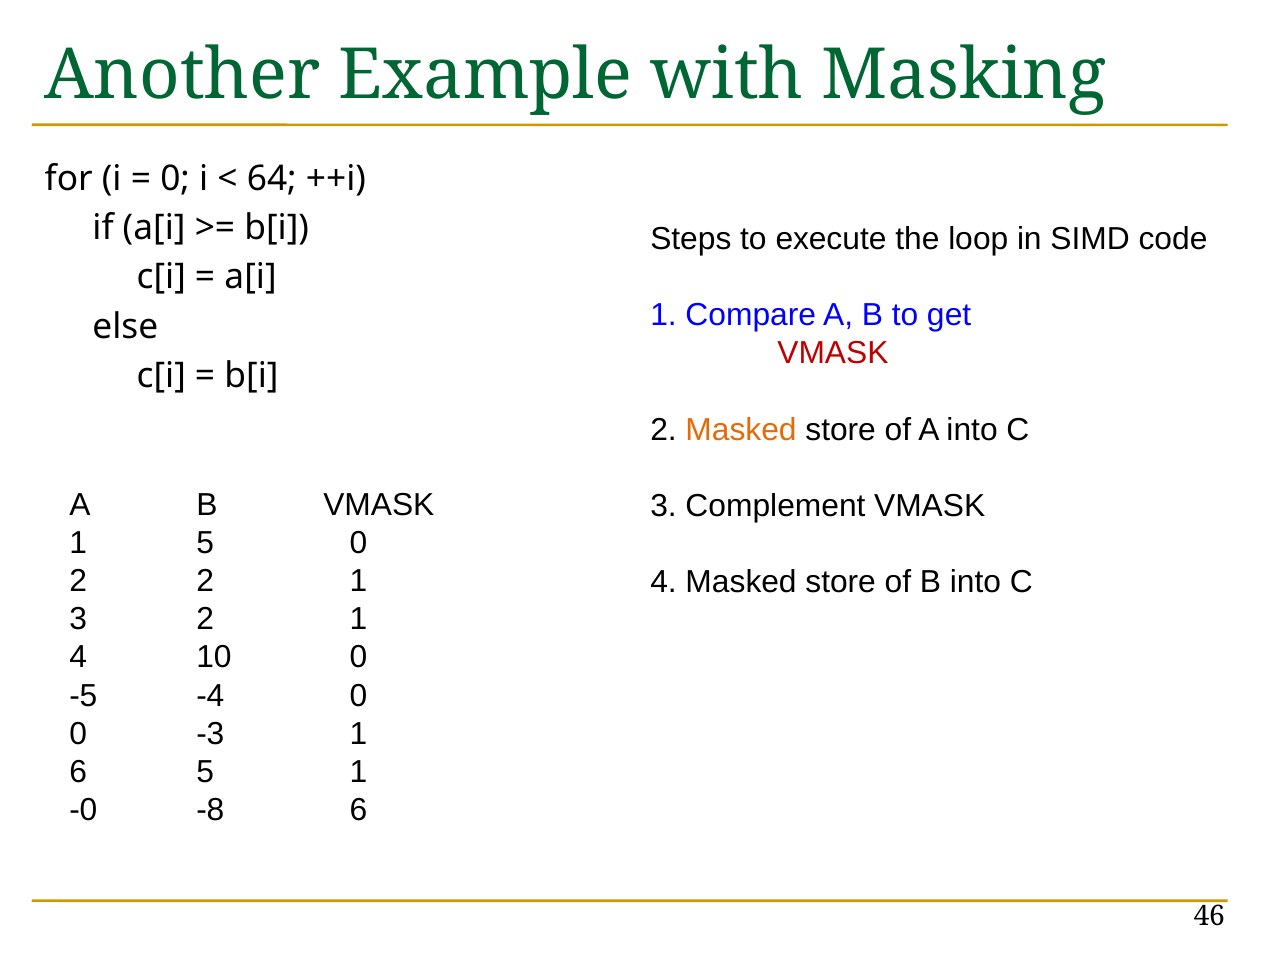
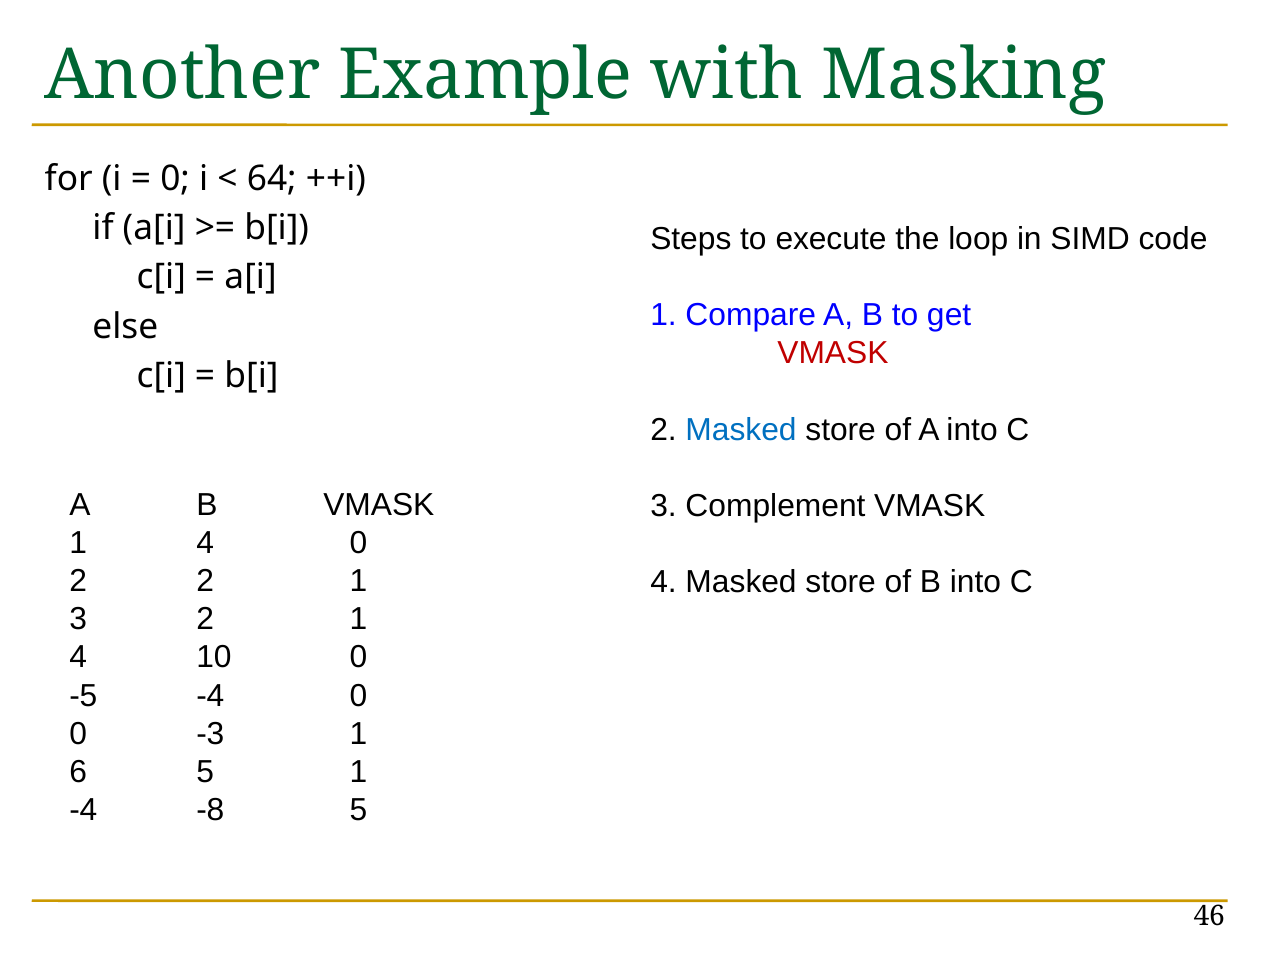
Masked at (741, 430) colour: orange -> blue
5 at (205, 543): 5 -> 4
-0 at (83, 810): -0 -> -4
-8 6: 6 -> 5
